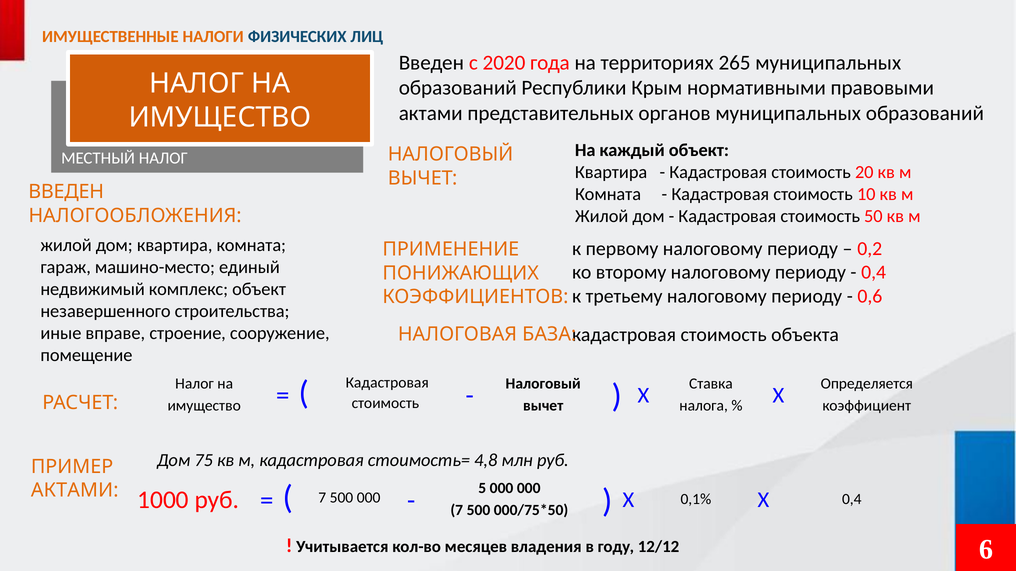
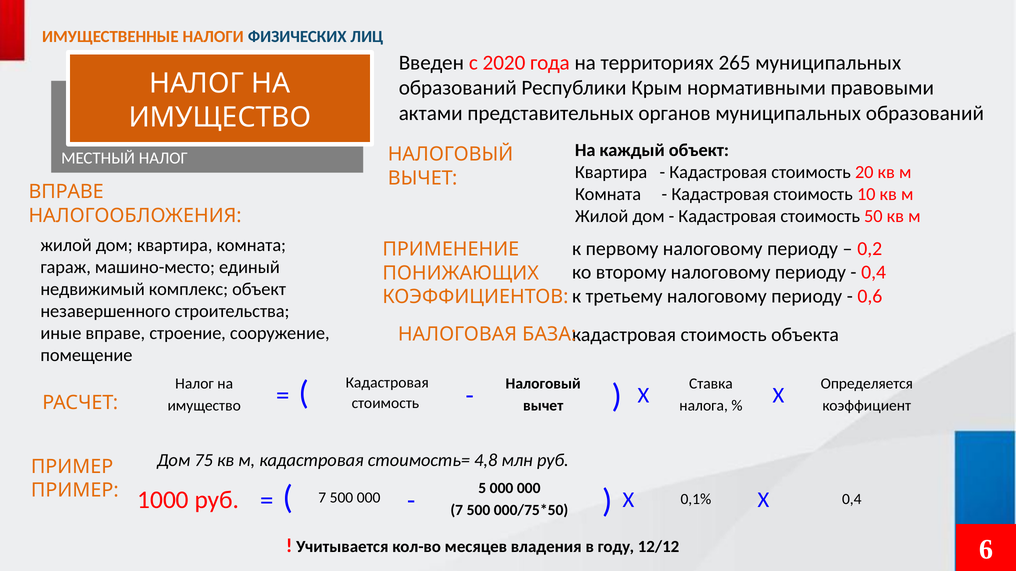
ВВЕДЕН at (66, 192): ВВЕДЕН -> ВПРАВЕ
АКТАМИ at (75, 491): АКТАМИ -> ПРИМЕР
